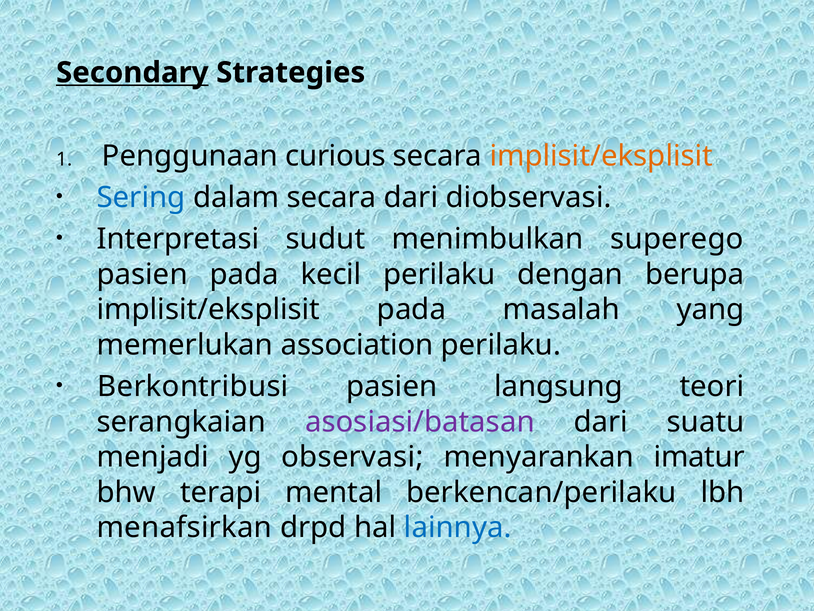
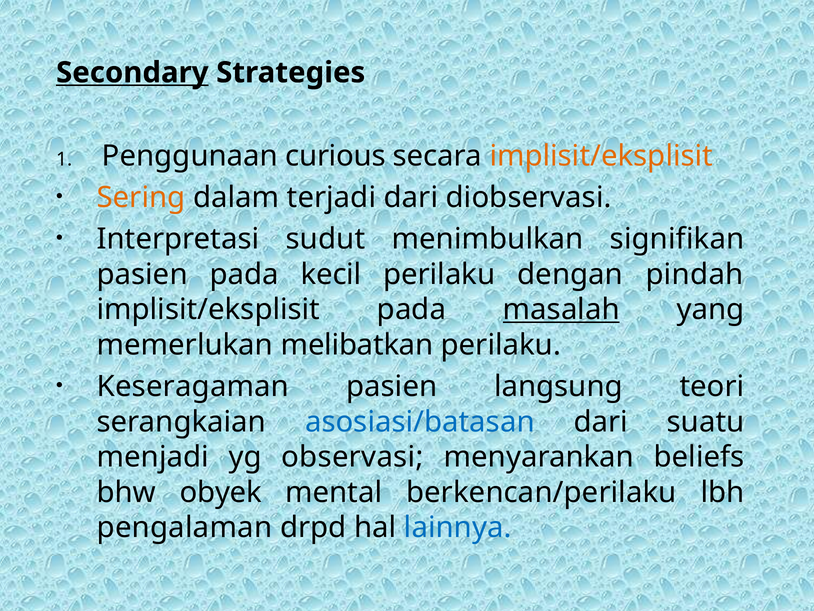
Sering colour: blue -> orange
dalam secara: secara -> terjadi
superego: superego -> signifikan
berupa: berupa -> pindah
masalah underline: none -> present
association: association -> melibatkan
Berkontribusi: Berkontribusi -> Keseragaman
asosiasi/batasan colour: purple -> blue
imatur: imatur -> beliefs
terapi: terapi -> obyek
menafsirkan: menafsirkan -> pengalaman
